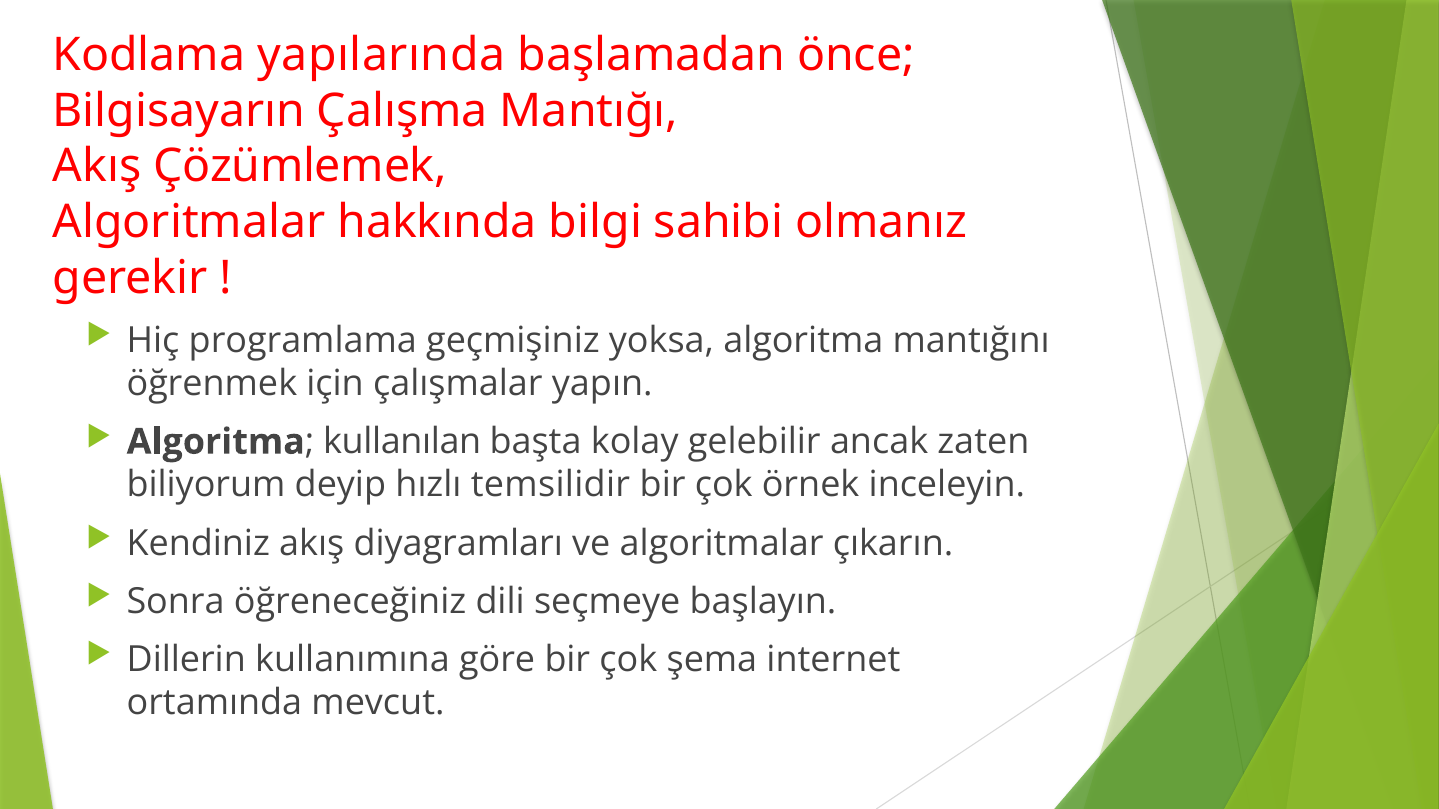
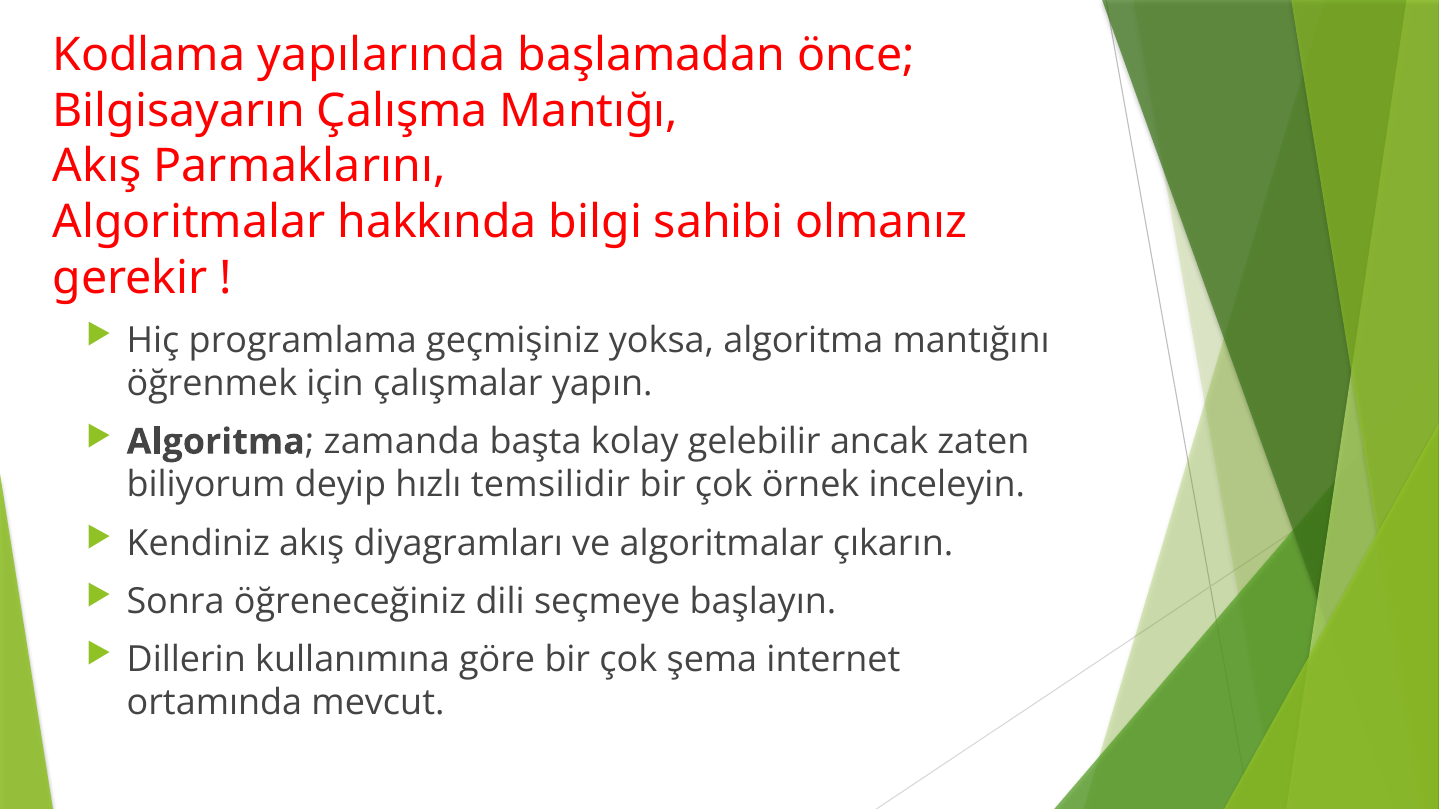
Çözümlemek: Çözümlemek -> Parmaklarını
kullanılan: kullanılan -> zamanda
